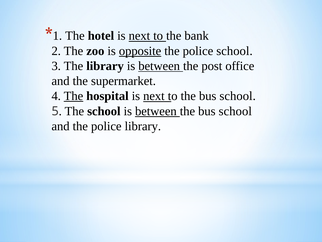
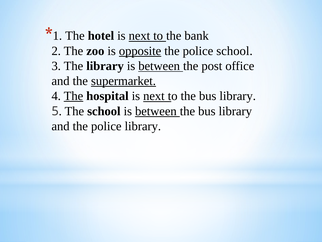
supermarket underline: none -> present
to the bus school: school -> library
between the bus school: school -> library
